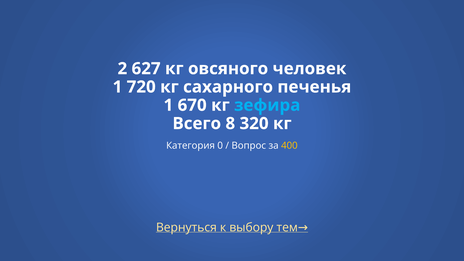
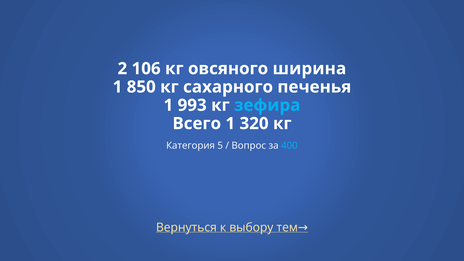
627: 627 -> 106
человек: человек -> ширина
720: 720 -> 850
670: 670 -> 993
Всего 8: 8 -> 1
0: 0 -> 5
400 colour: yellow -> light blue
